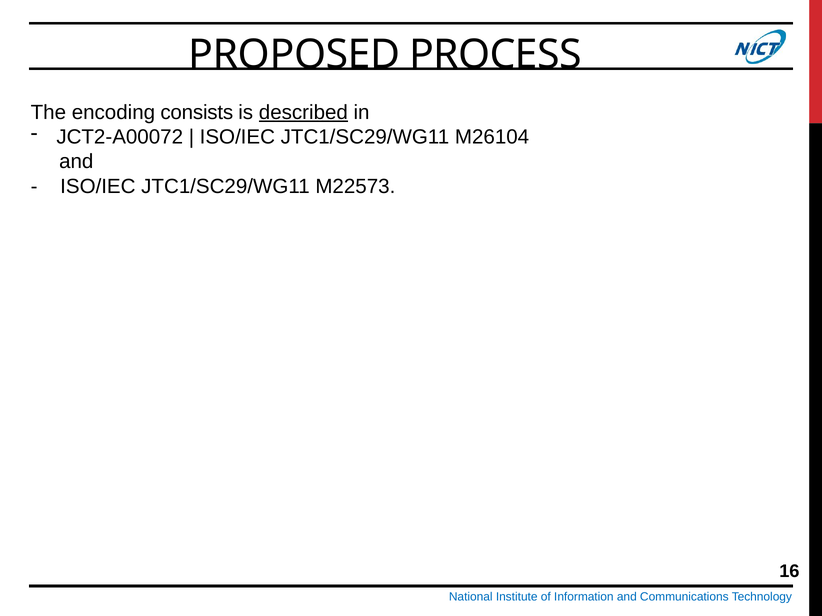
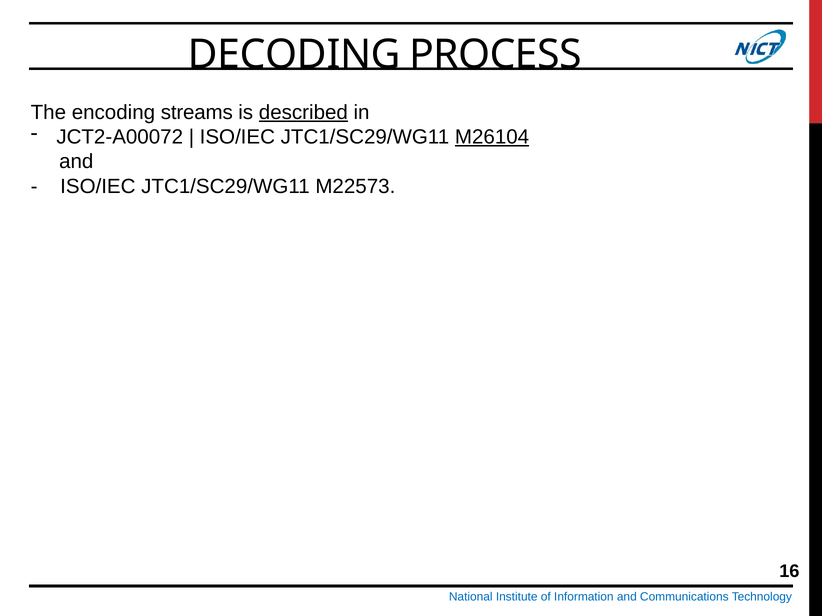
PROPOSED: PROPOSED -> DECODING
consists: consists -> streams
M26104 underline: none -> present
